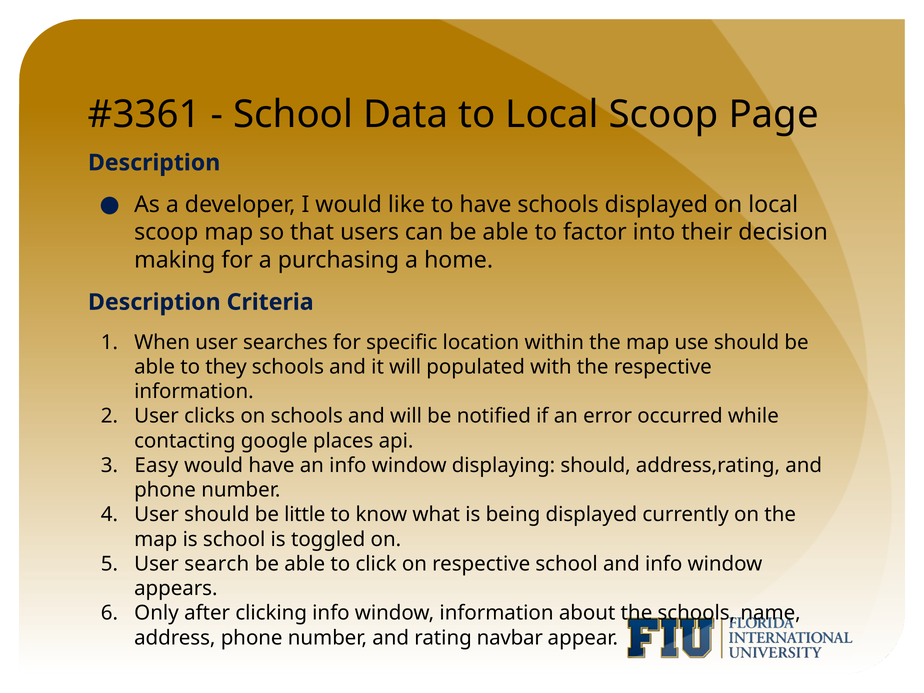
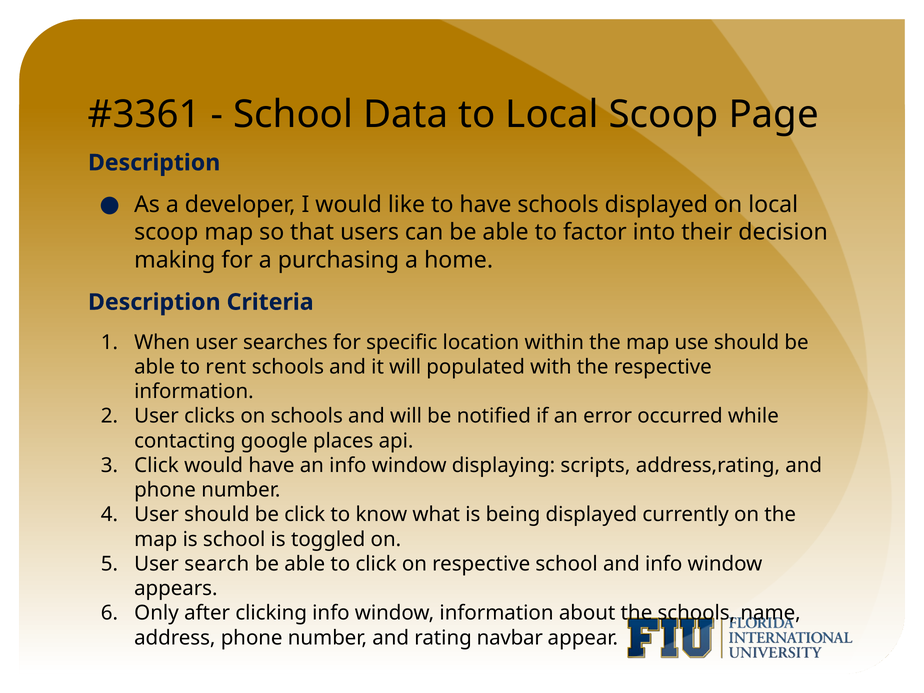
they: they -> rent
Easy at (156, 465): Easy -> Click
displaying should: should -> scripts
be little: little -> click
